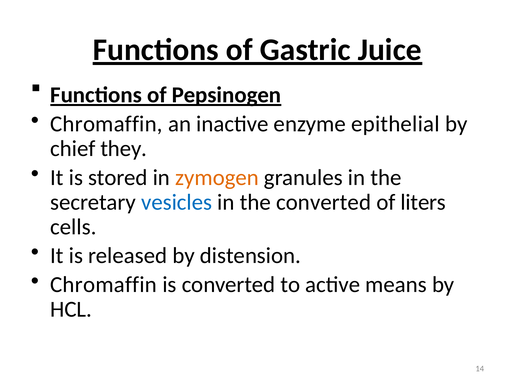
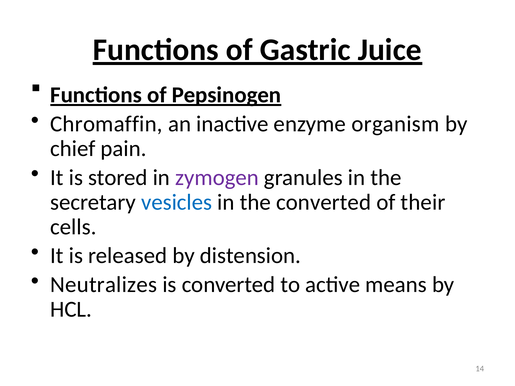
epithelial: epithelial -> organism
they: they -> pain
zymogen colour: orange -> purple
liters: liters -> their
Chromaffin at (104, 285): Chromaffin -> Neutralizes
